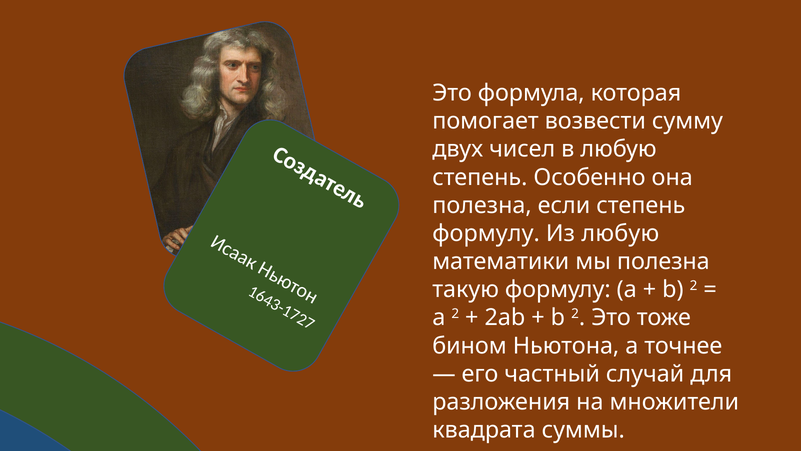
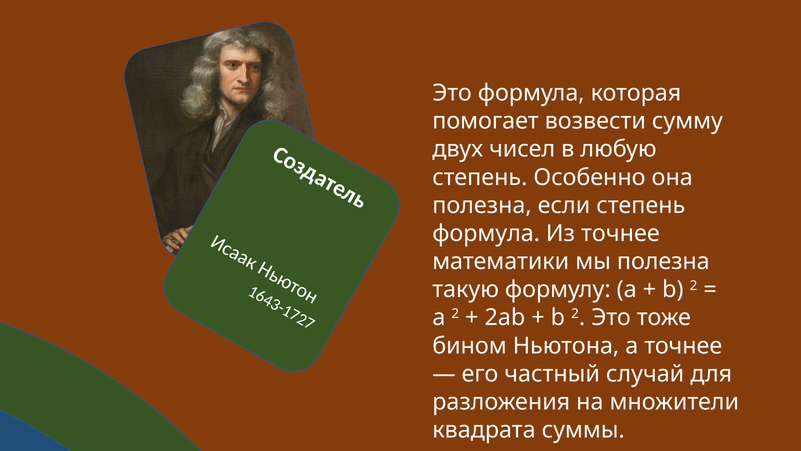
формулу at (486, 233): формулу -> формула
Из любую: любую -> точнее
